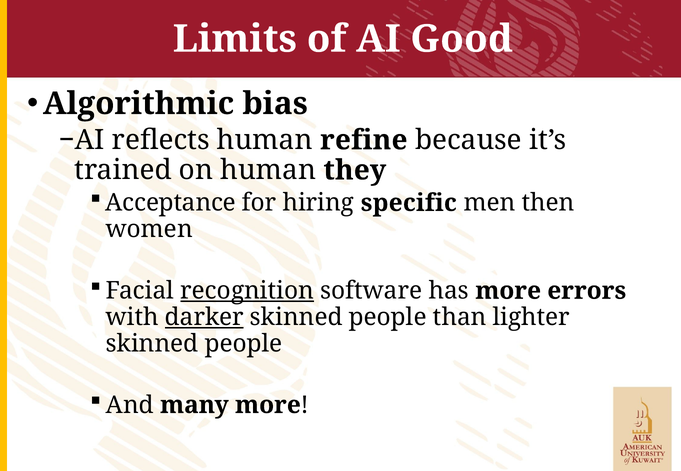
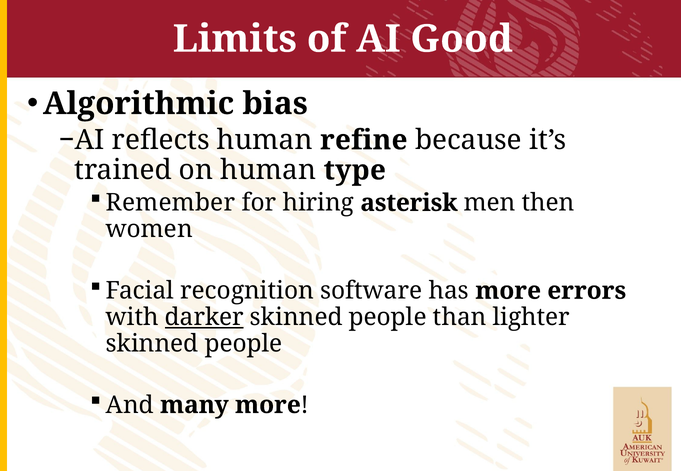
they: they -> type
Acceptance: Acceptance -> Remember
specific: specific -> asterisk
recognition underline: present -> none
